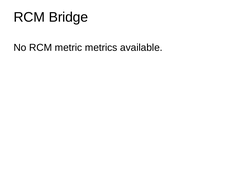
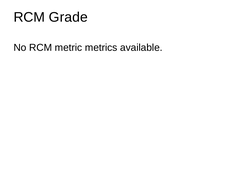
Bridge: Bridge -> Grade
